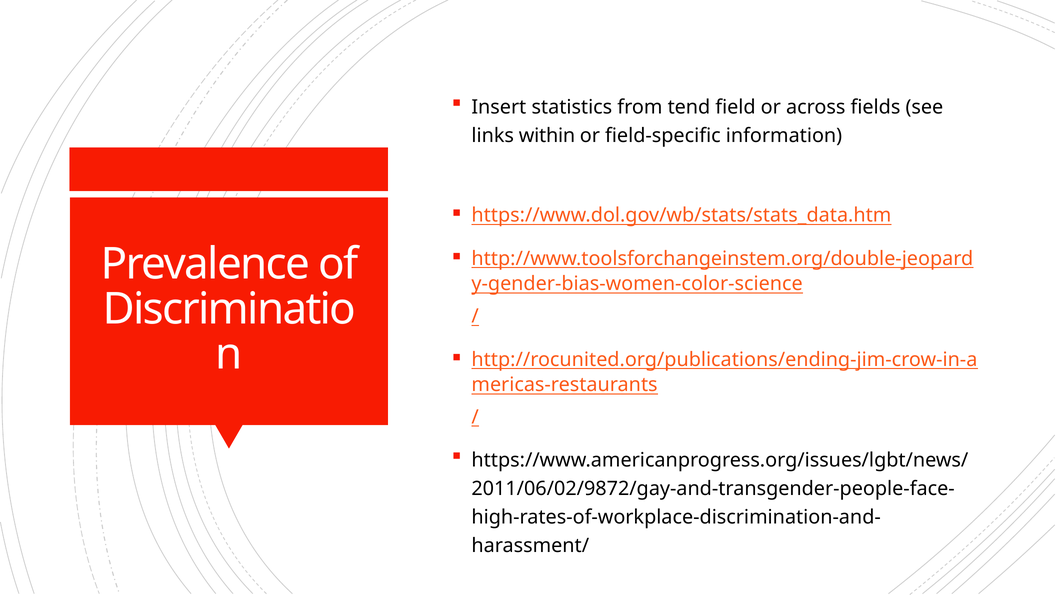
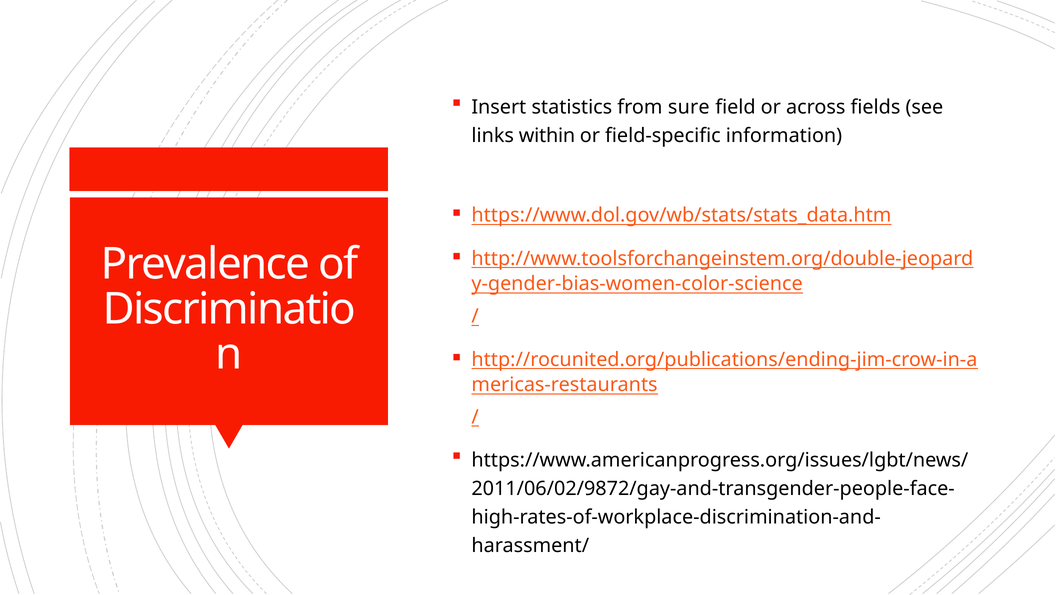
tend: tend -> sure
